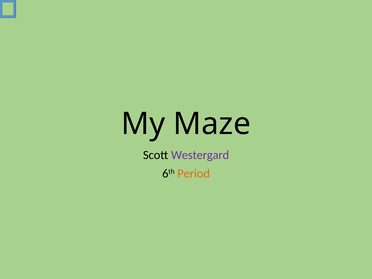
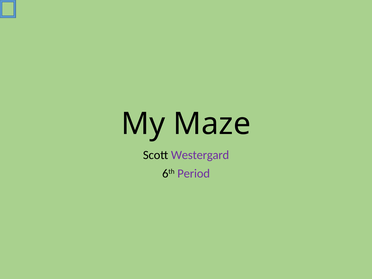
Period colour: orange -> purple
